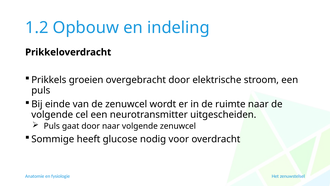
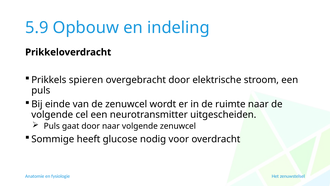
1.2: 1.2 -> 5.9
groeien: groeien -> spieren
